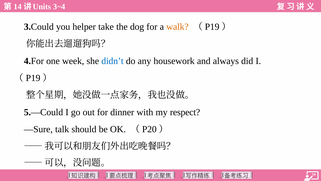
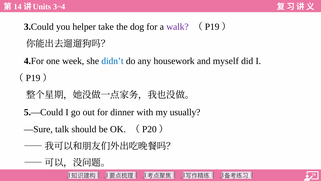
walk colour: orange -> purple
always: always -> myself
respect: respect -> usually
